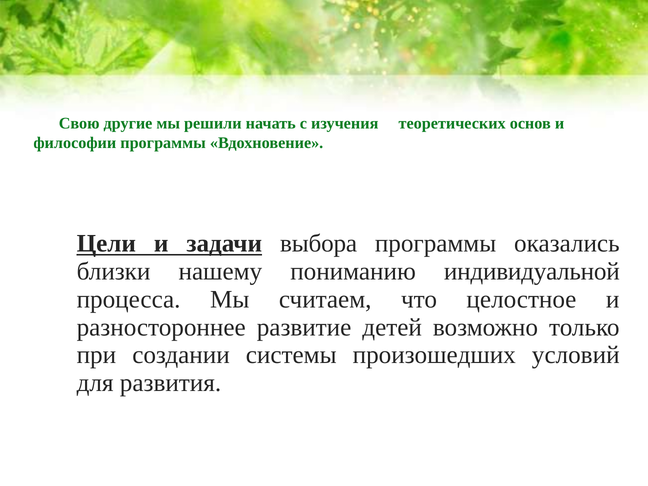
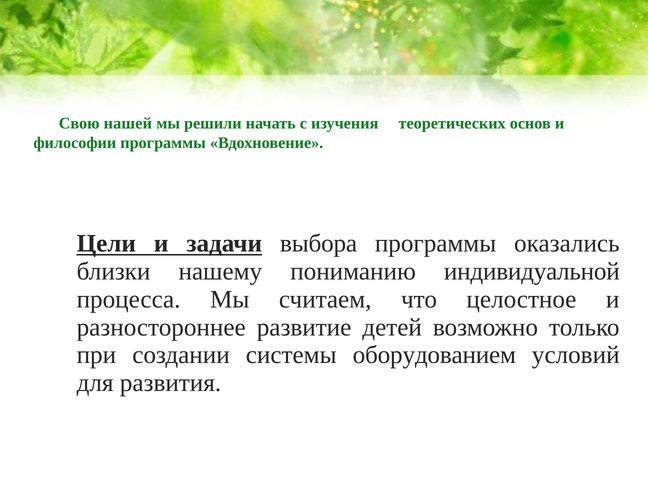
другие: другие -> нашей
произошедших: произошедших -> оборудованием
